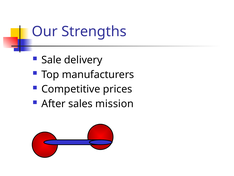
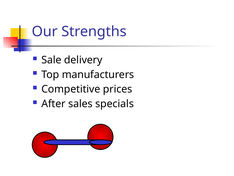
mission: mission -> specials
